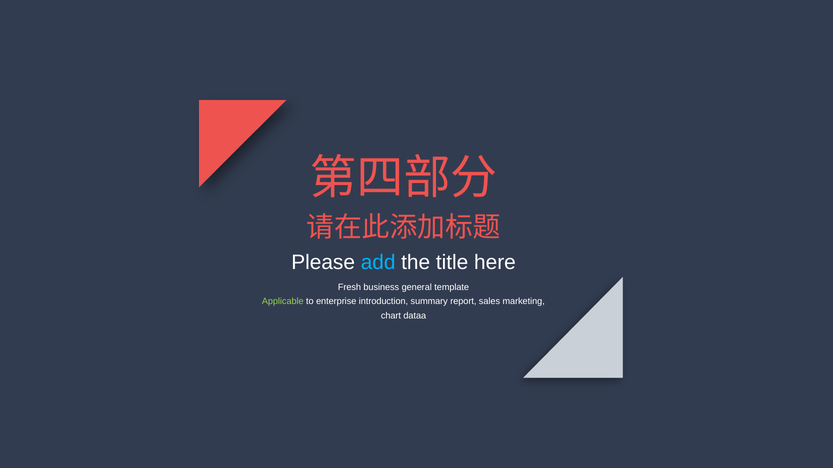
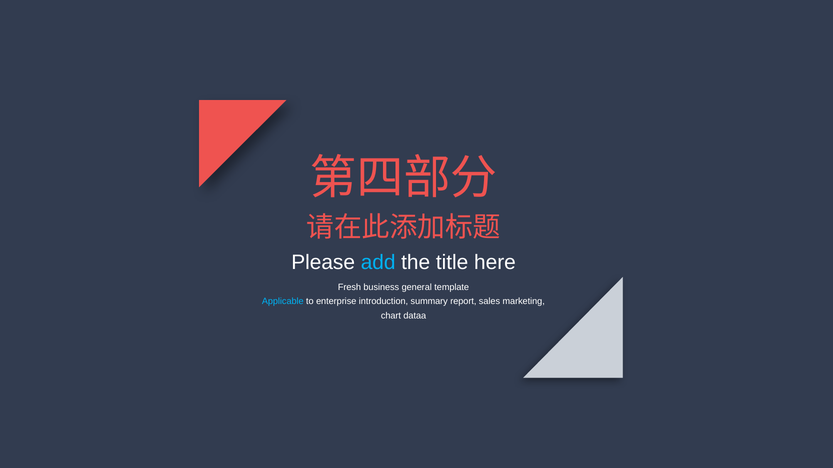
Applicable colour: light green -> light blue
